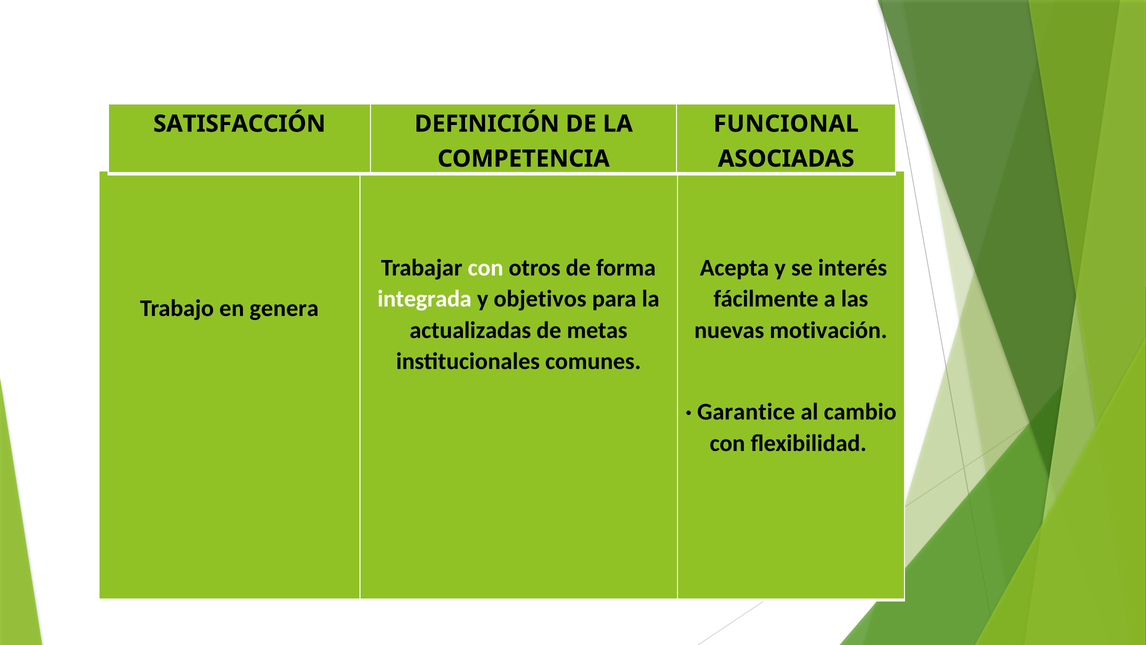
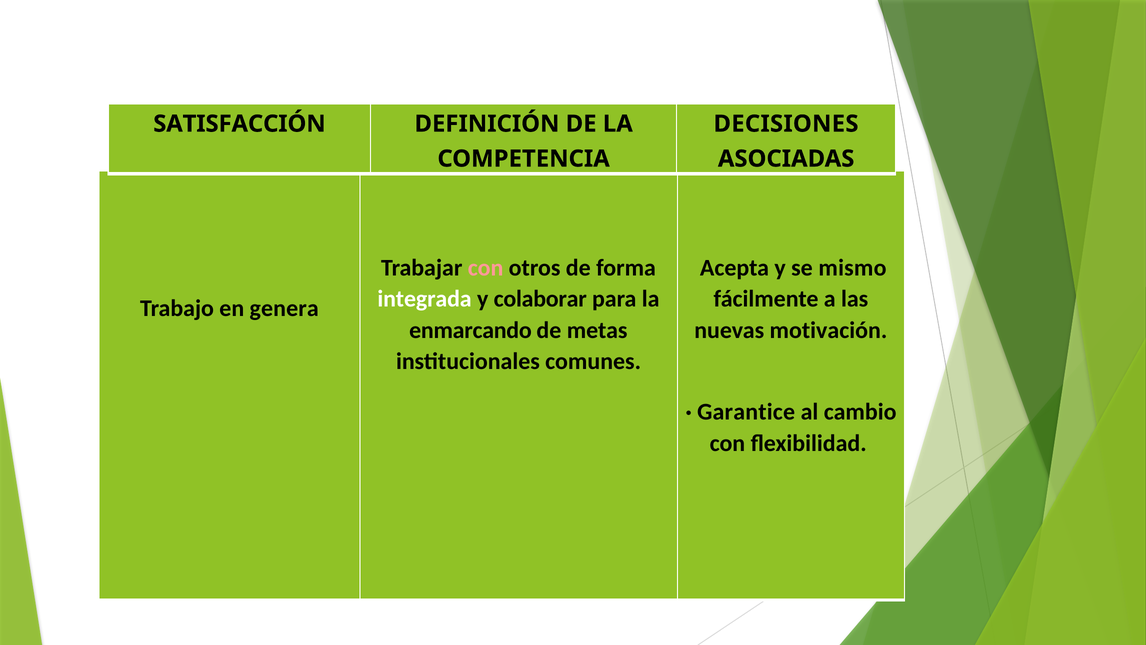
FUNCIONAL: FUNCIONAL -> DECISIONES
con at (486, 267) colour: white -> pink
interés: interés -> mismo
objetivos: objetivos -> colaborar
actualizadas: actualizadas -> enmarcando
